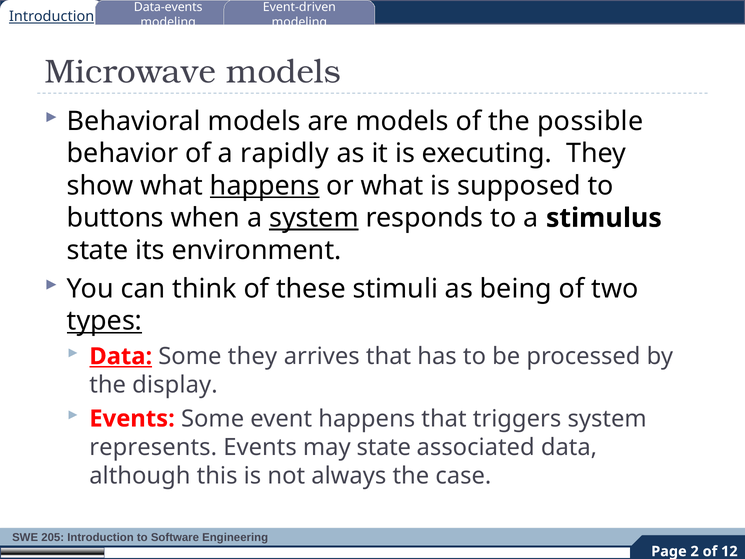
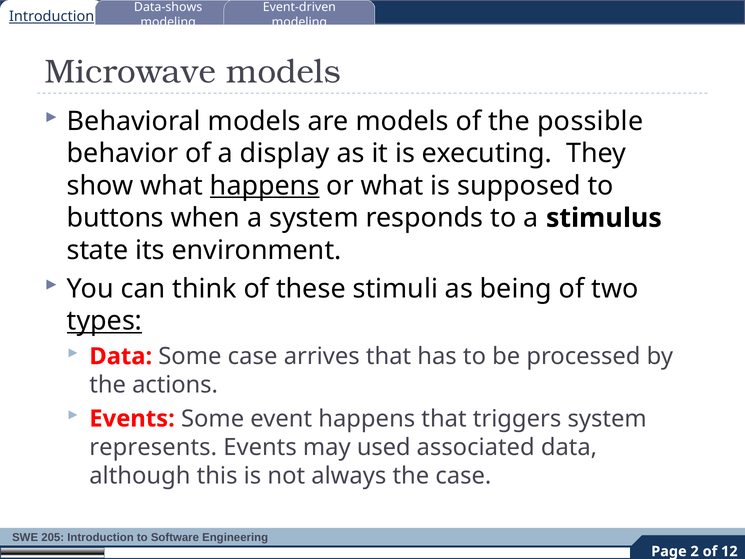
Data-events: Data-events -> Data-shows
rapidly: rapidly -> display
system at (314, 218) underline: present -> none
Data at (121, 356) underline: present -> none
Some they: they -> case
display: display -> actions
may state: state -> used
